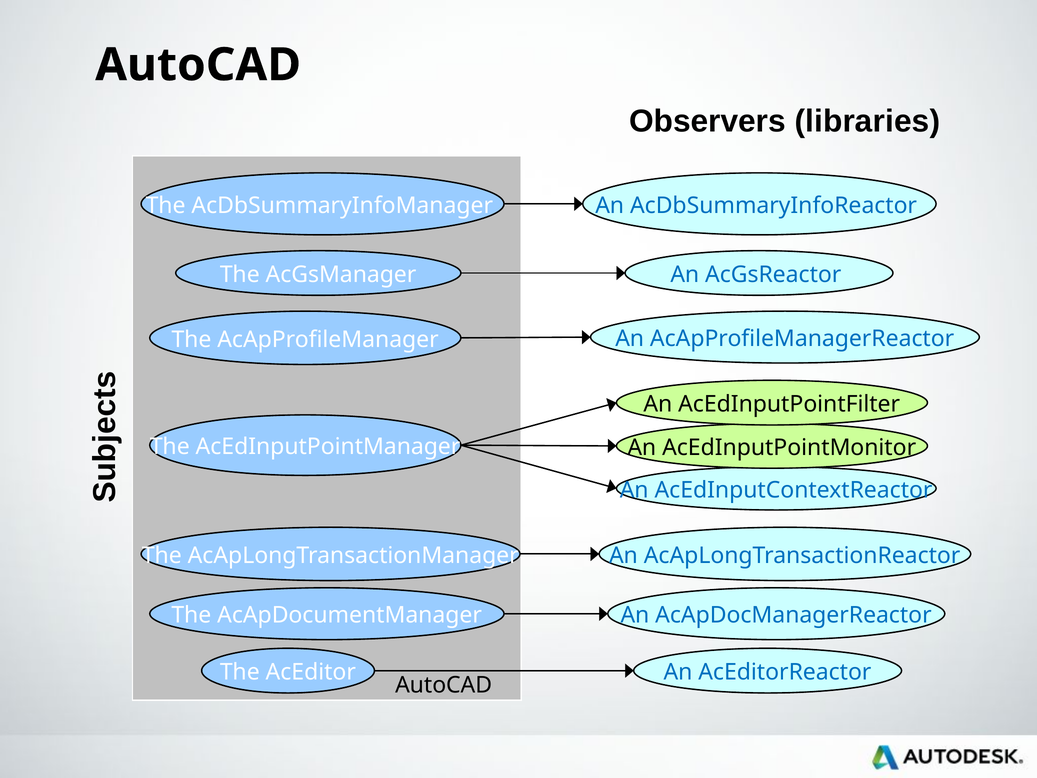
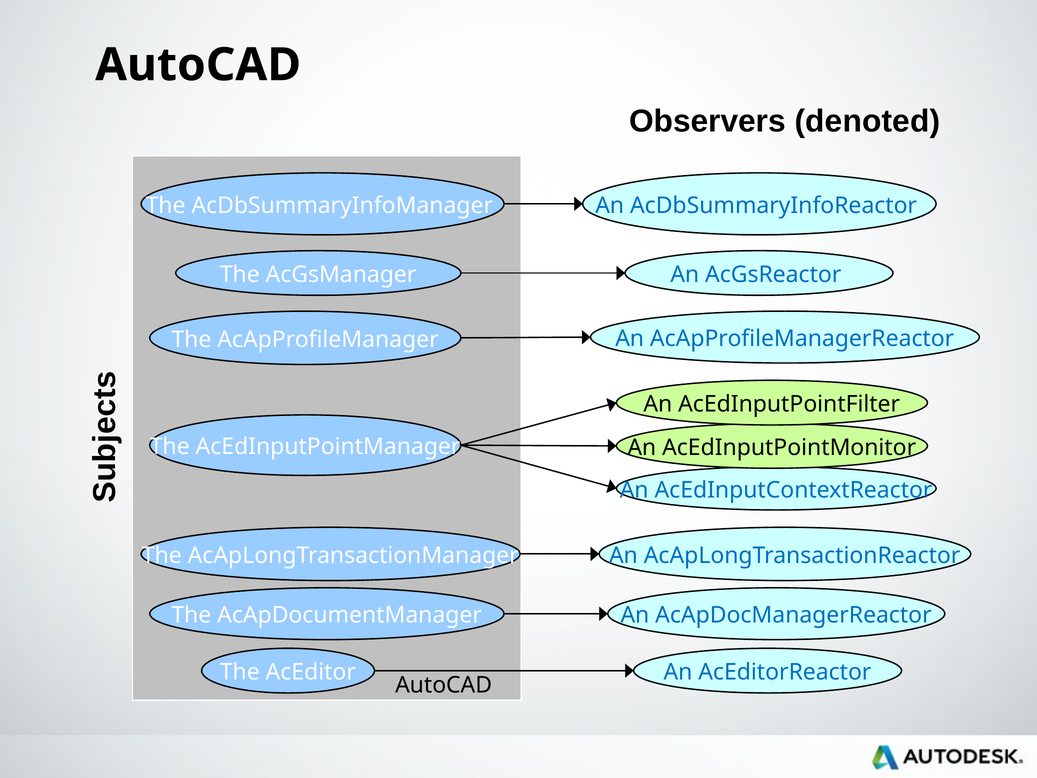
libraries: libraries -> denoted
